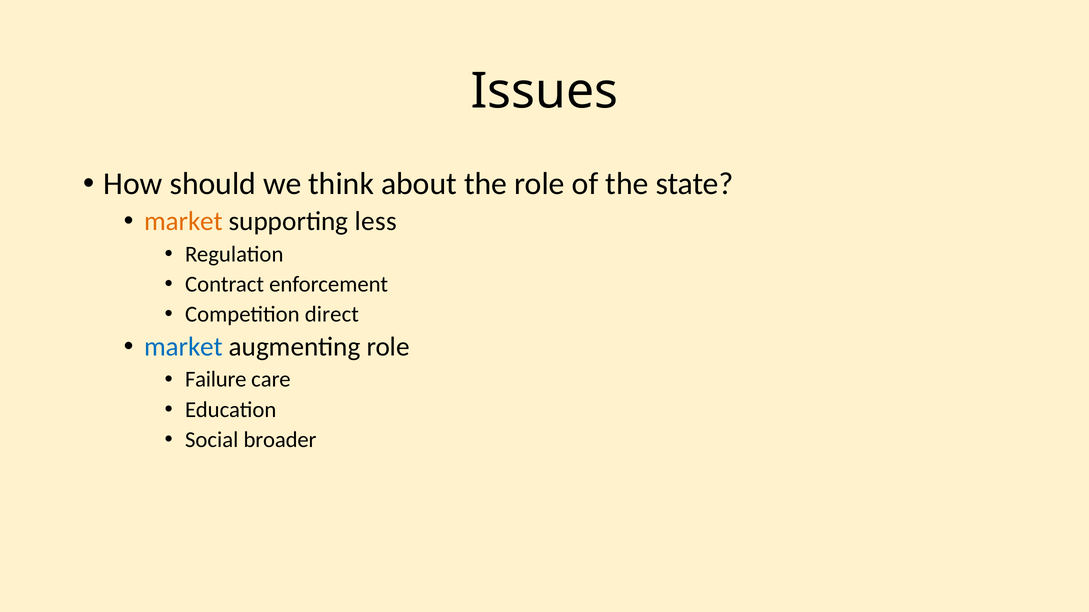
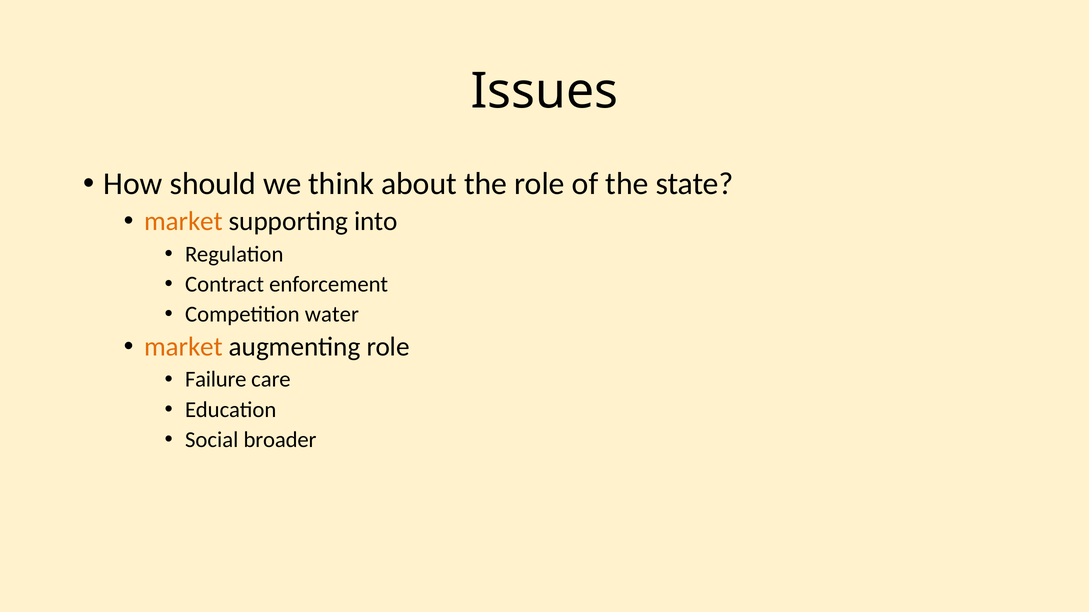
less: less -> into
direct: direct -> water
market at (183, 347) colour: blue -> orange
